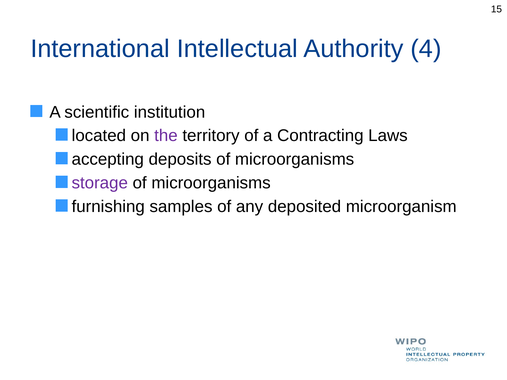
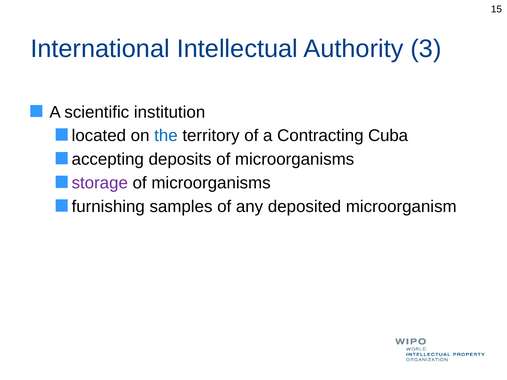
4: 4 -> 3
the colour: purple -> blue
Laws: Laws -> Cuba
